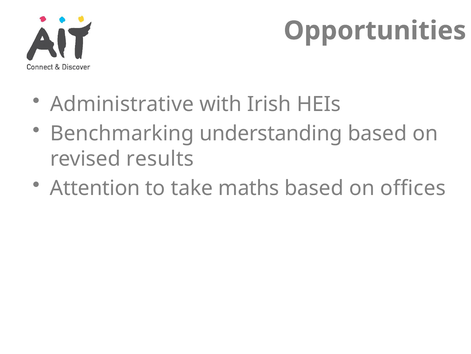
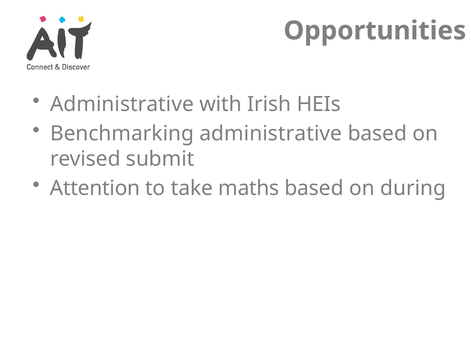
Benchmarking understanding: understanding -> administrative
results: results -> submit
offices: offices -> during
